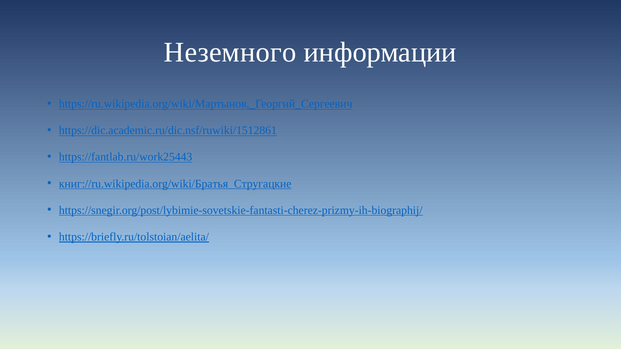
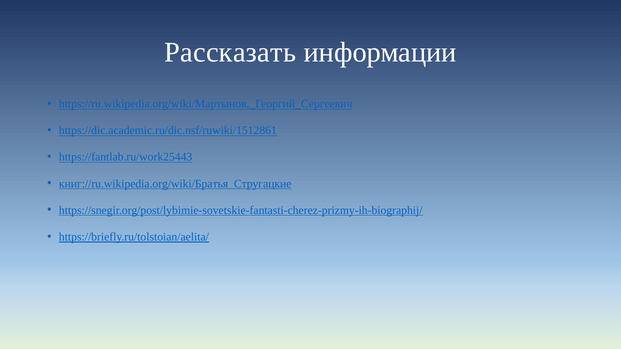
Неземного: Неземного -> Рассказать
